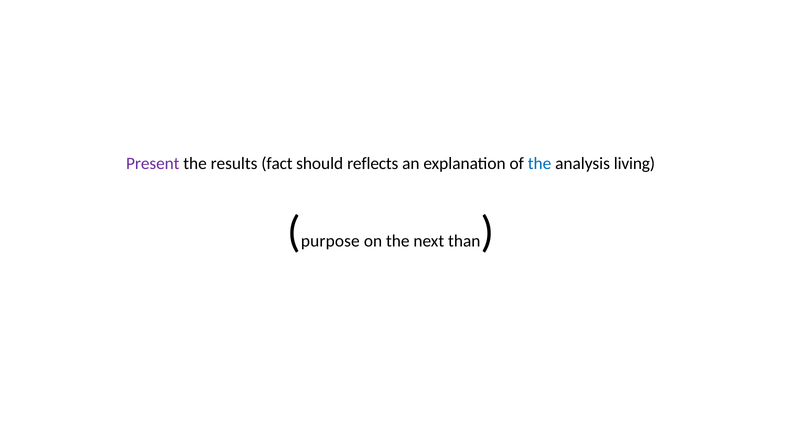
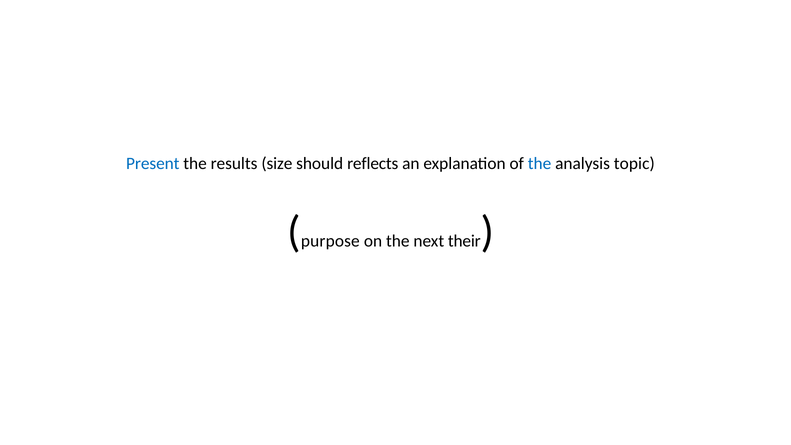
Present colour: purple -> blue
fact: fact -> size
living: living -> topic
than: than -> their
